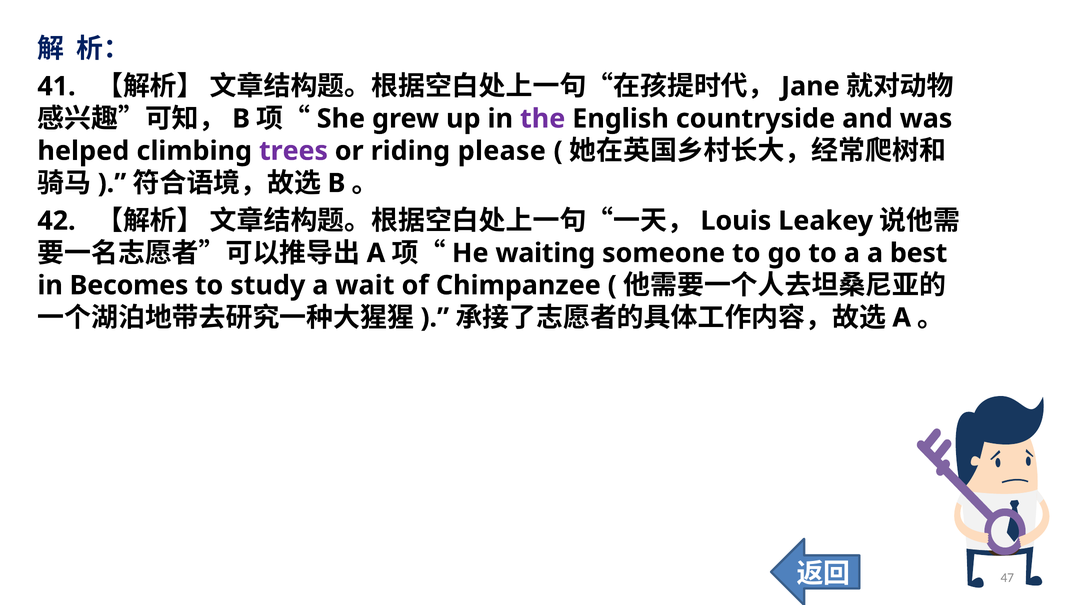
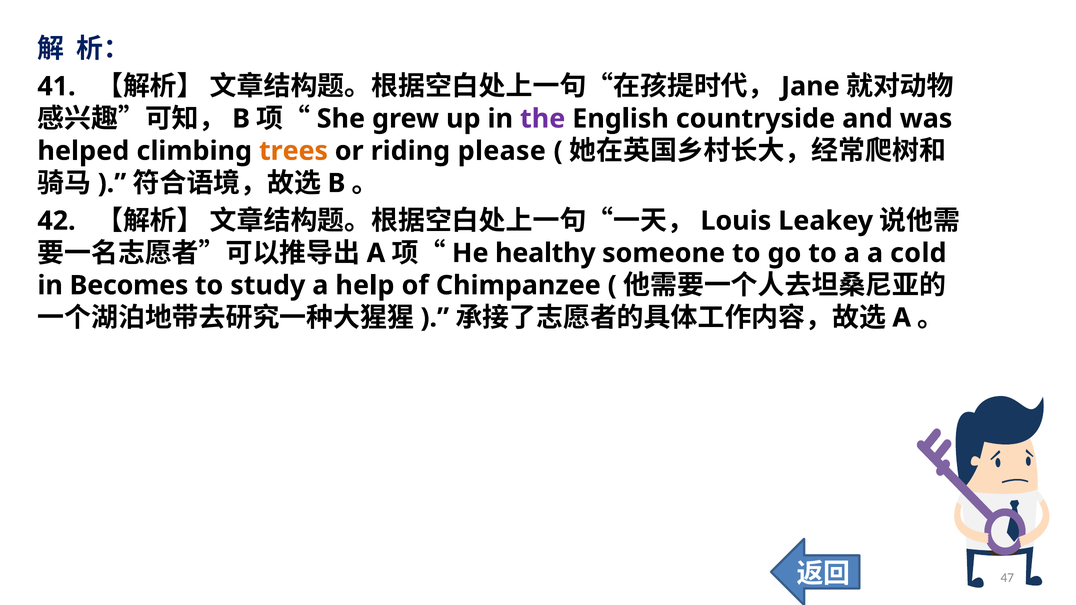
trees colour: purple -> orange
waiting: waiting -> healthy
best: best -> cold
wait: wait -> help
